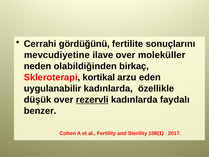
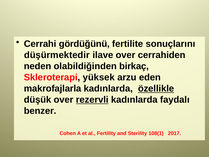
mevcudiyetine: mevcudiyetine -> düşürmektedir
moleküller: moleküller -> cerrahiden
kortikal: kortikal -> yüksek
uygulanabilir: uygulanabilir -> makrofajlarla
özellikle underline: none -> present
